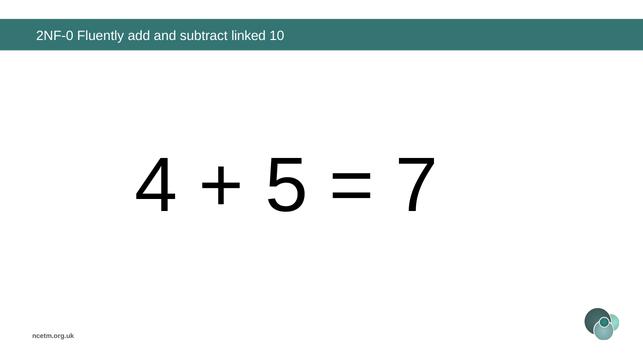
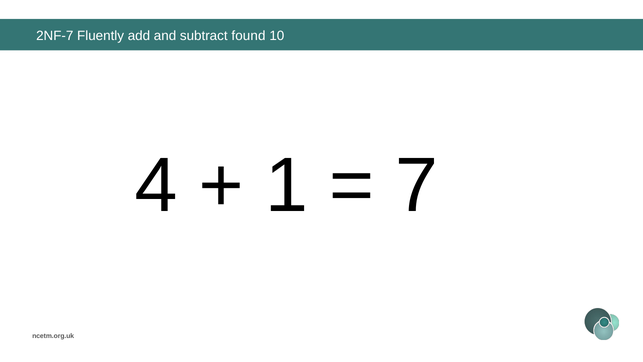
2NF-0: 2NF-0 -> 2NF-7
linked: linked -> found
5: 5 -> 1
